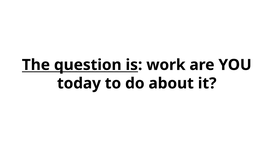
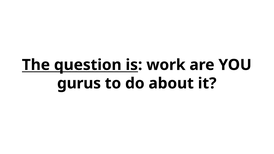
today: today -> gurus
